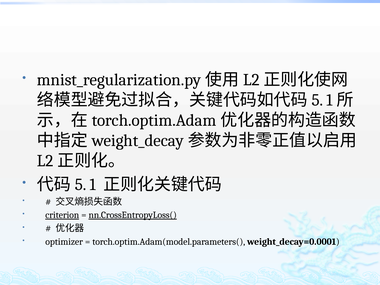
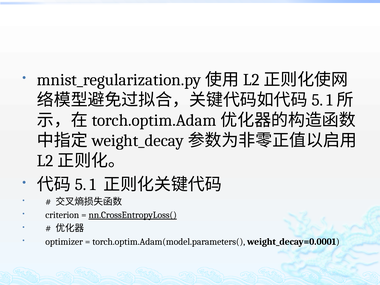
criterion underline: present -> none
